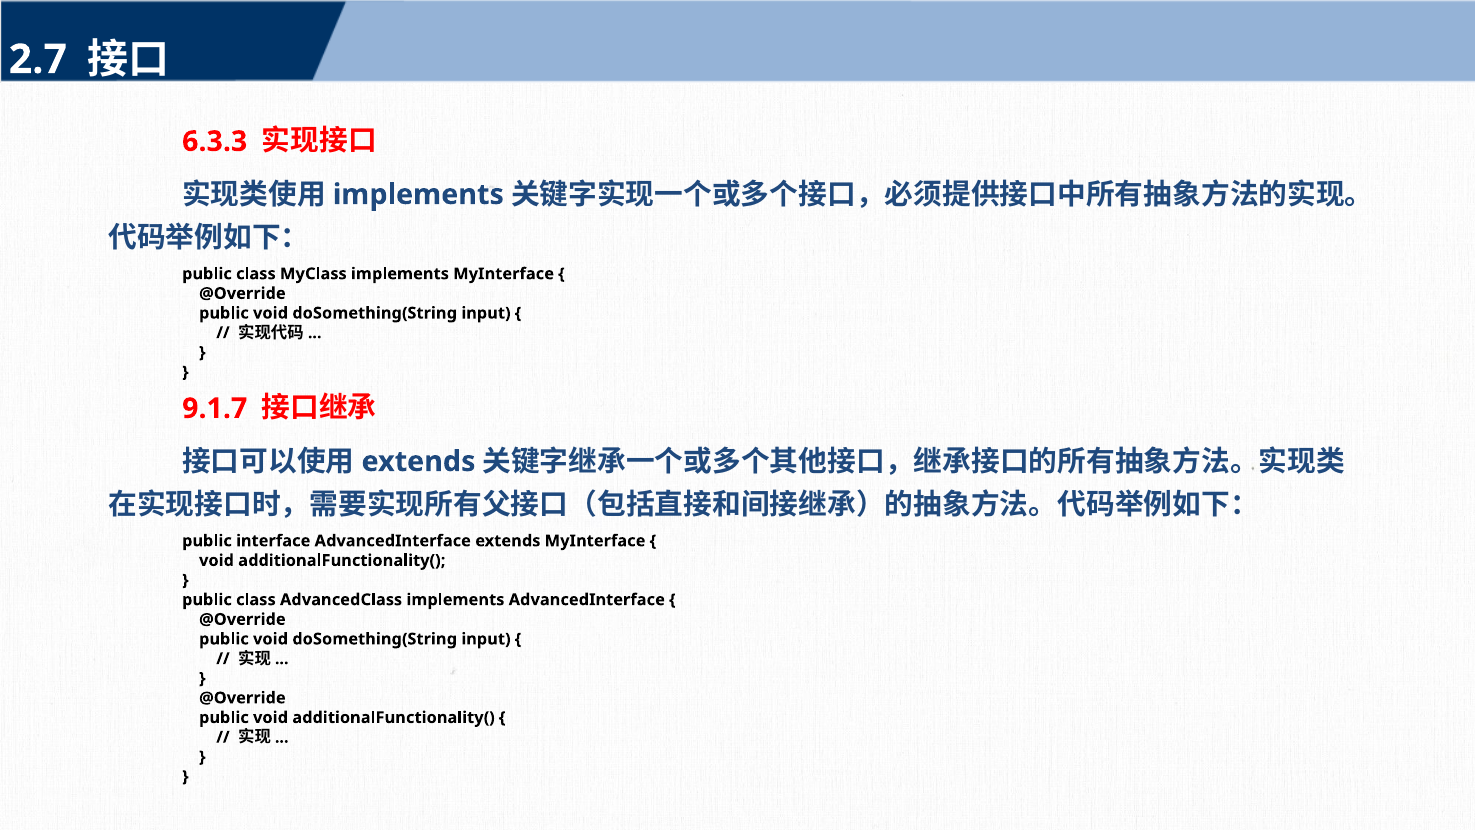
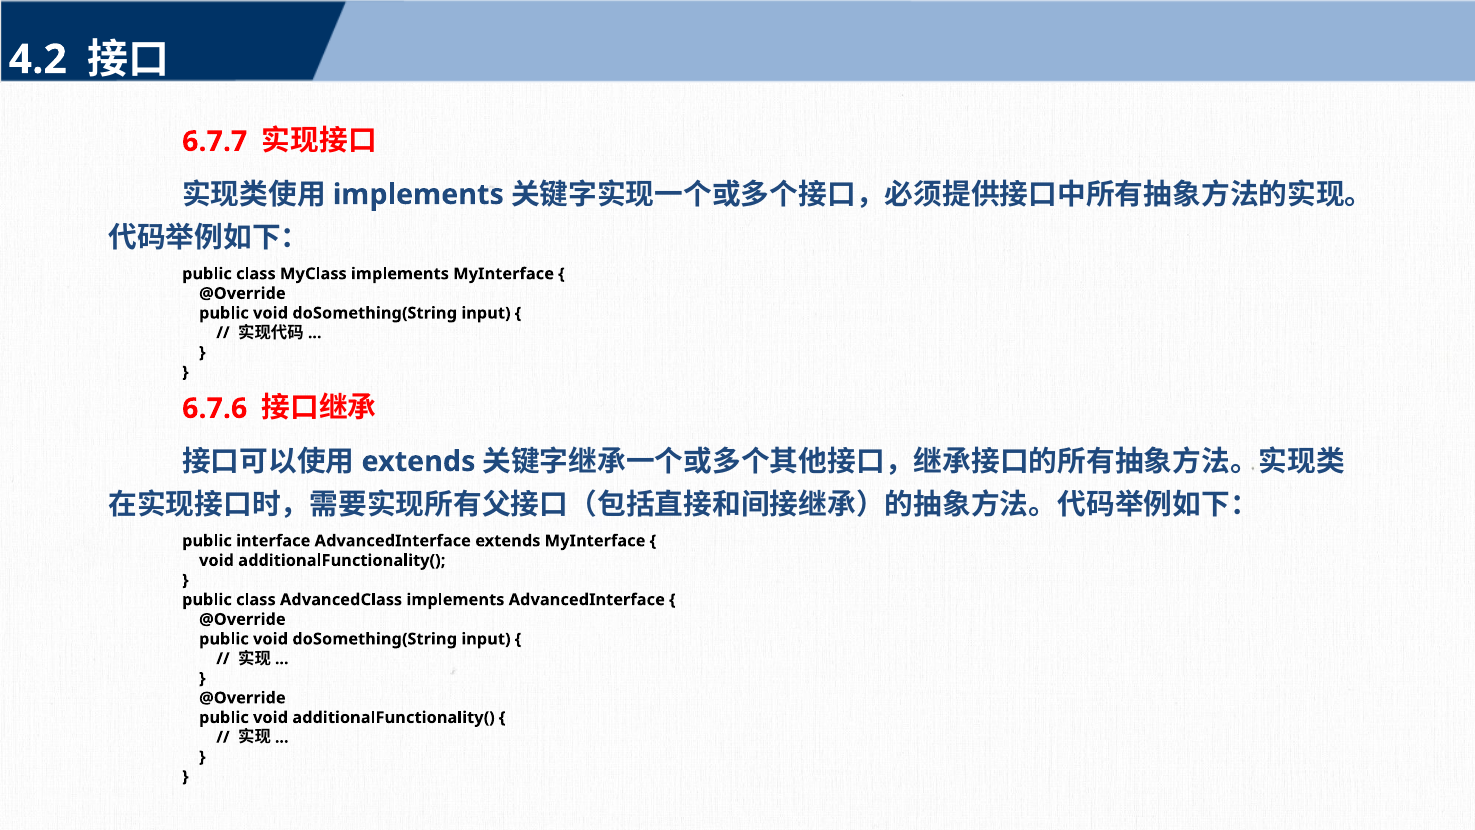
2.7: 2.7 -> 4.2
6.3.3: 6.3.3 -> 6.7.7
9.1.7: 9.1.7 -> 6.7.6
